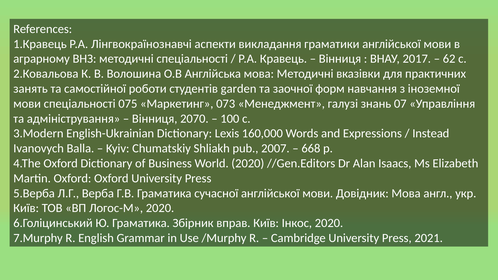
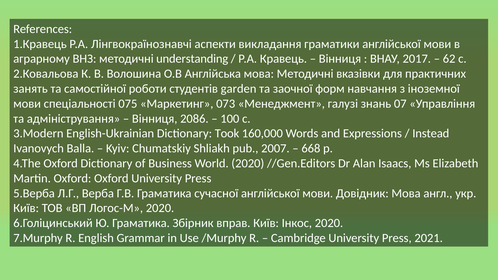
методичні спеціальності: спеціальності -> understanding
2070: 2070 -> 2086
Lexis: Lexis -> Took
